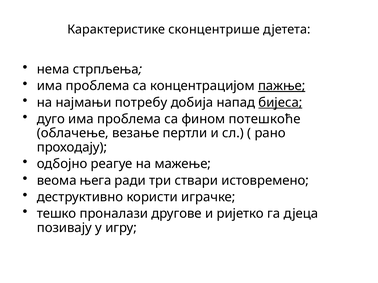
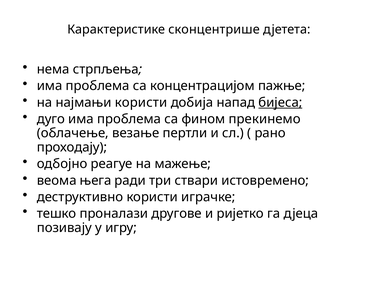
пажње underline: present -> none
најмањи потребу: потребу -> користи
потешкоће: потешкоће -> прекинемо
